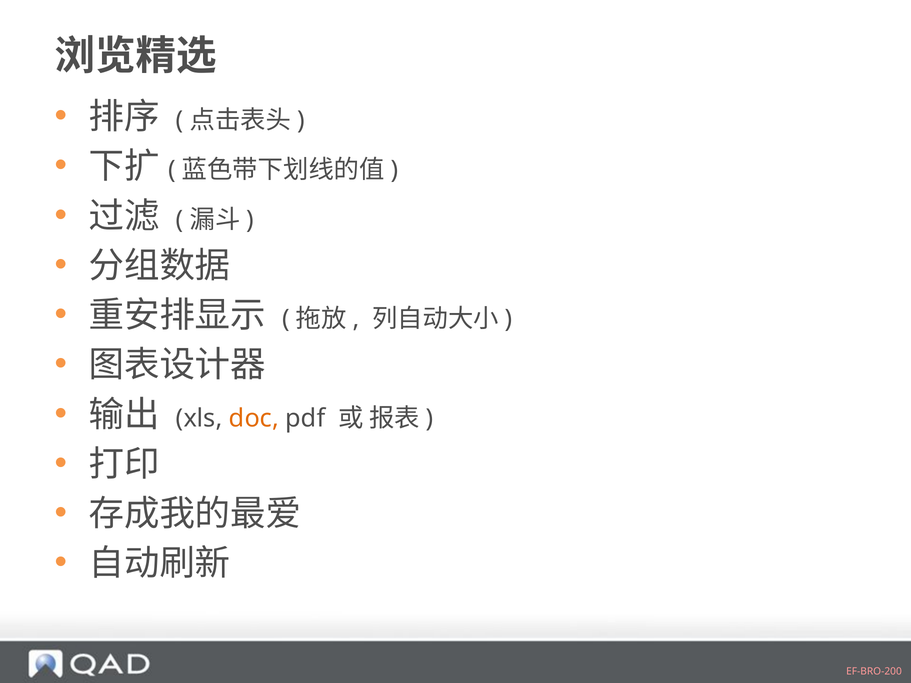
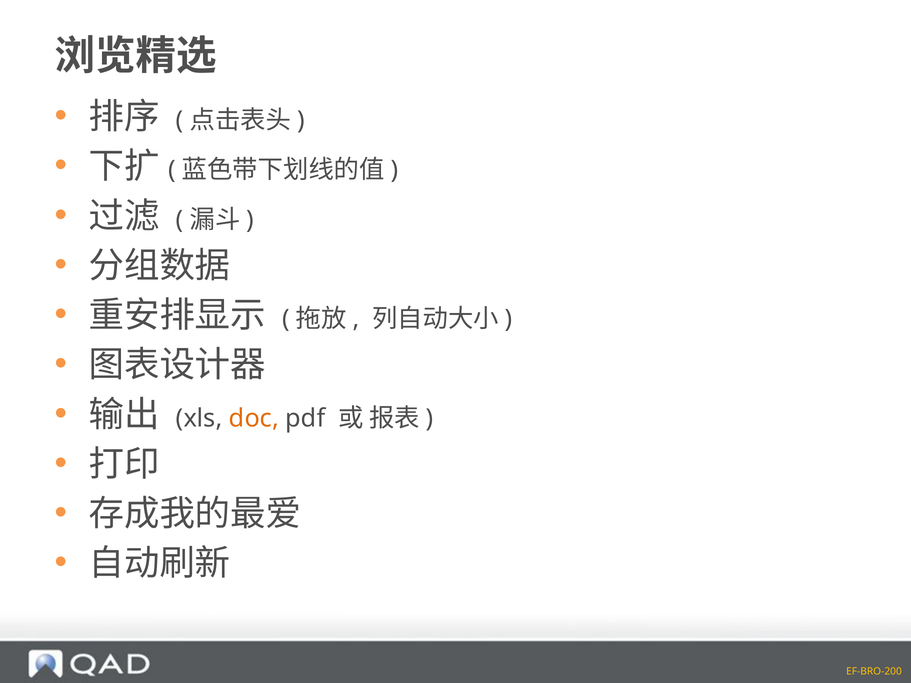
EF-BRO-200 colour: pink -> yellow
